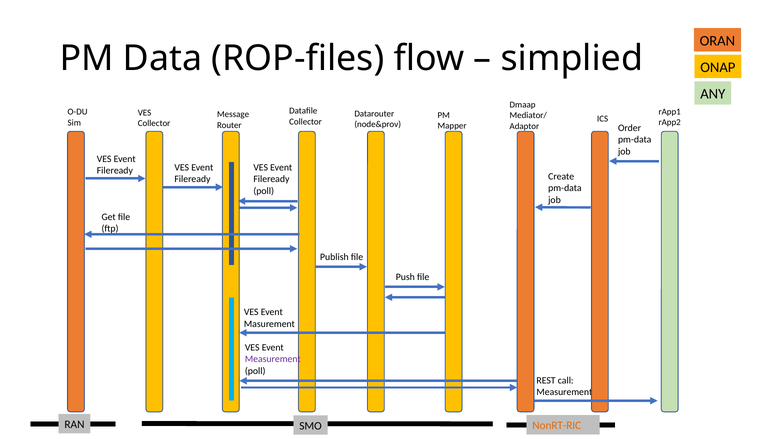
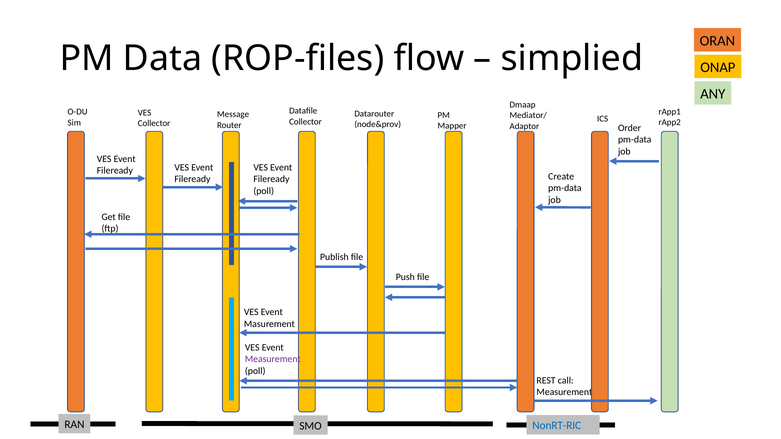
NonRT-RIC colour: orange -> blue
